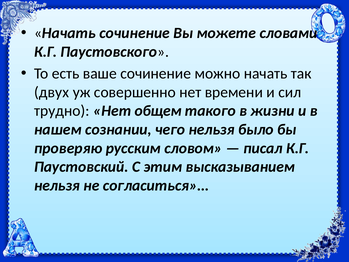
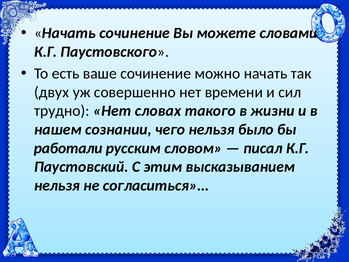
общем: общем -> словах
проверяю: проверяю -> работали
